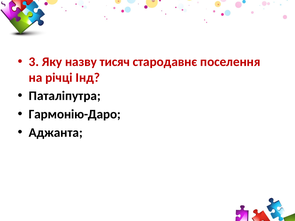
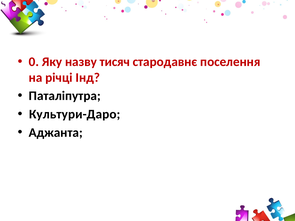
3: 3 -> 0
Гармонію-Даро: Гармонію-Даро -> Культури-Даро
